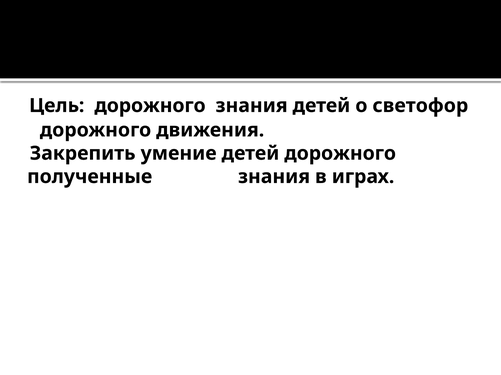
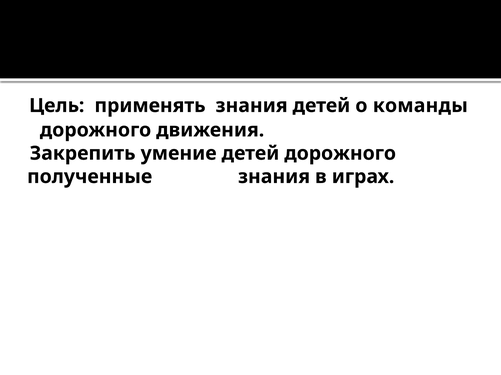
Цель дорожного: дорожного -> применять
светофор: светофор -> команды
